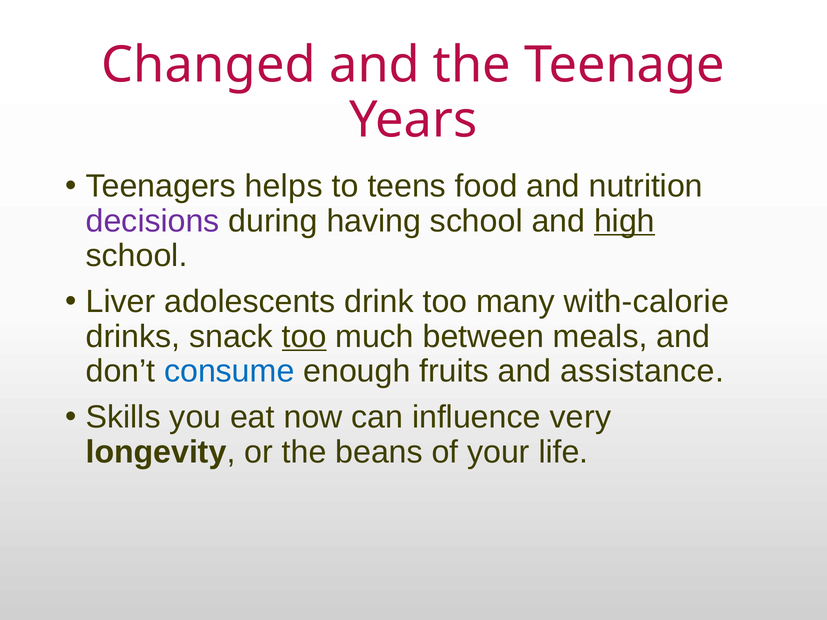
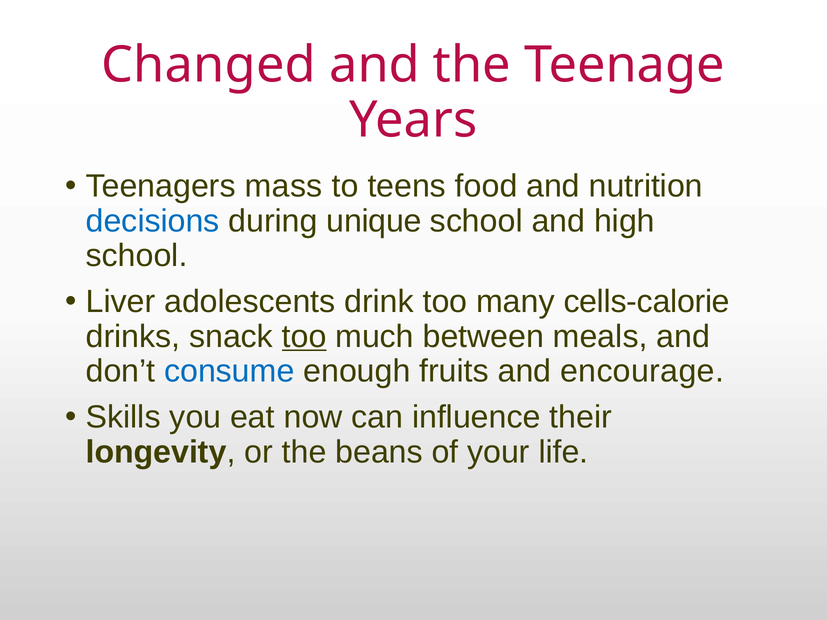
helps: helps -> mass
decisions colour: purple -> blue
having: having -> unique
high underline: present -> none
with-calorie: with-calorie -> cells-calorie
assistance: assistance -> encourage
very: very -> their
